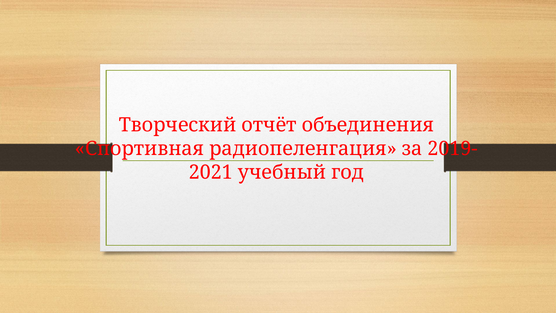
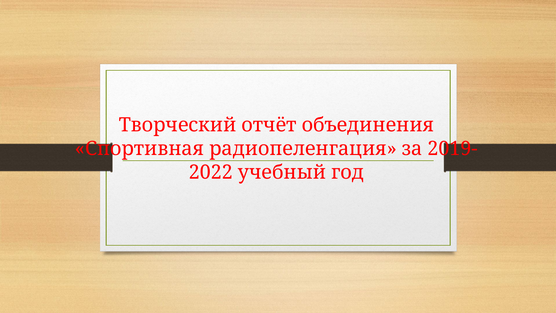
2021: 2021 -> 2022
